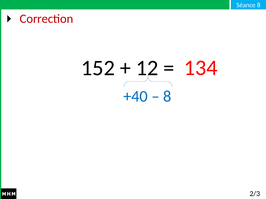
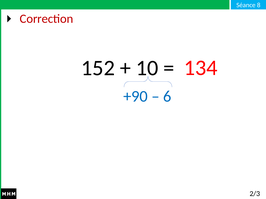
12: 12 -> 10
+40: +40 -> +90
8 at (167, 97): 8 -> 6
